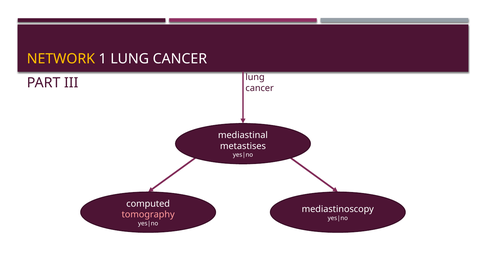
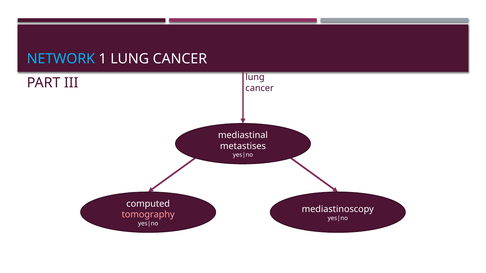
NETWORK colour: yellow -> light blue
